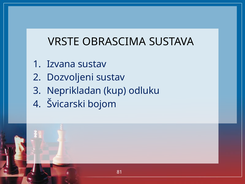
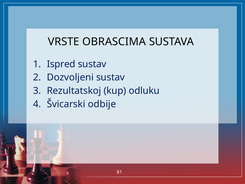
Izvana: Izvana -> Ispred
Neprikladan: Neprikladan -> Rezultatskoj
bojom: bojom -> odbije
